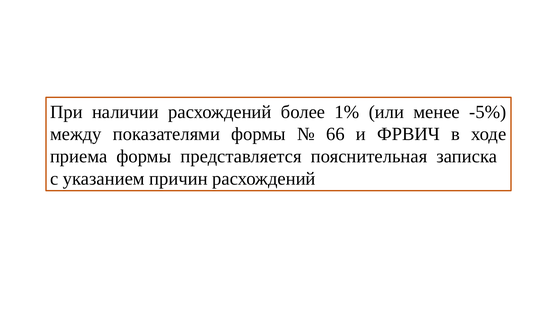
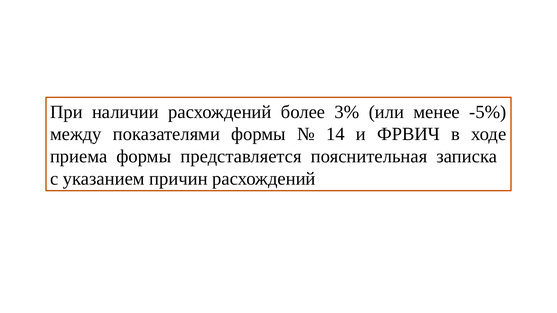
1%: 1% -> 3%
66: 66 -> 14
